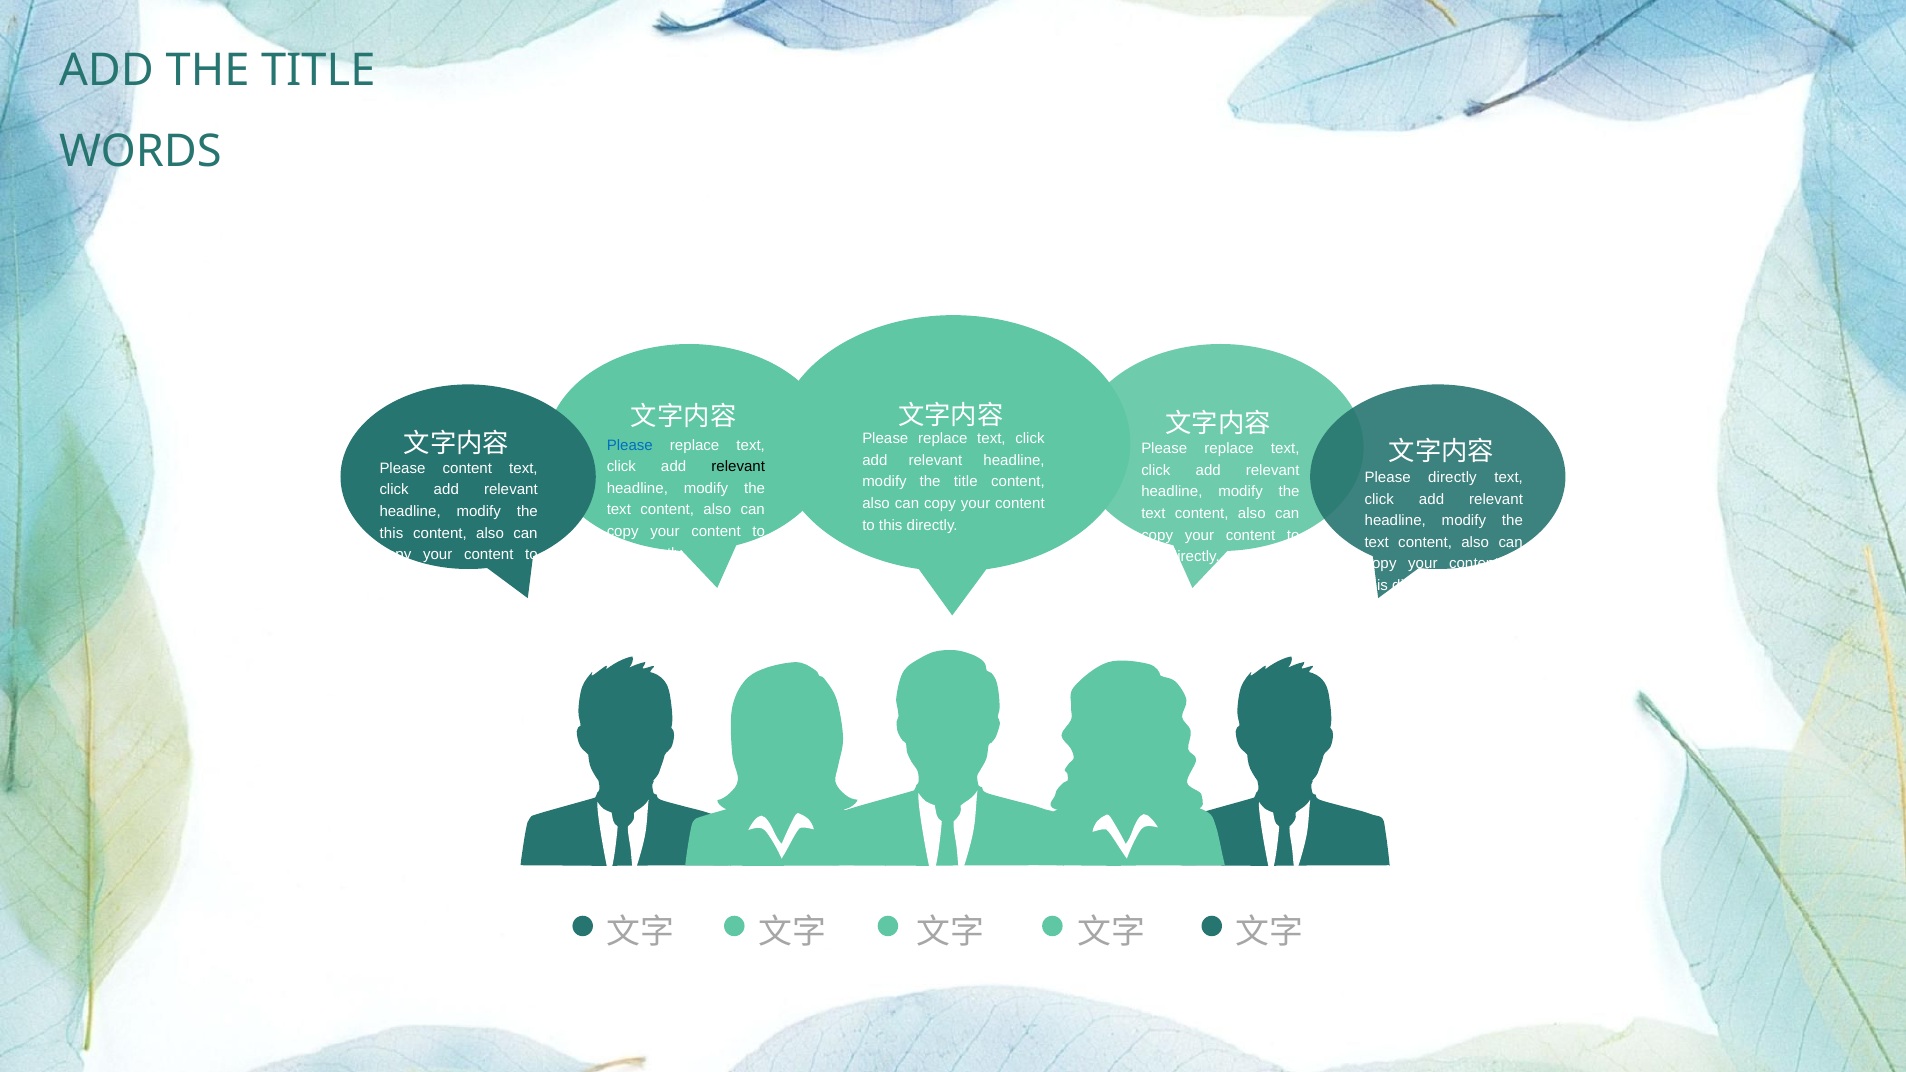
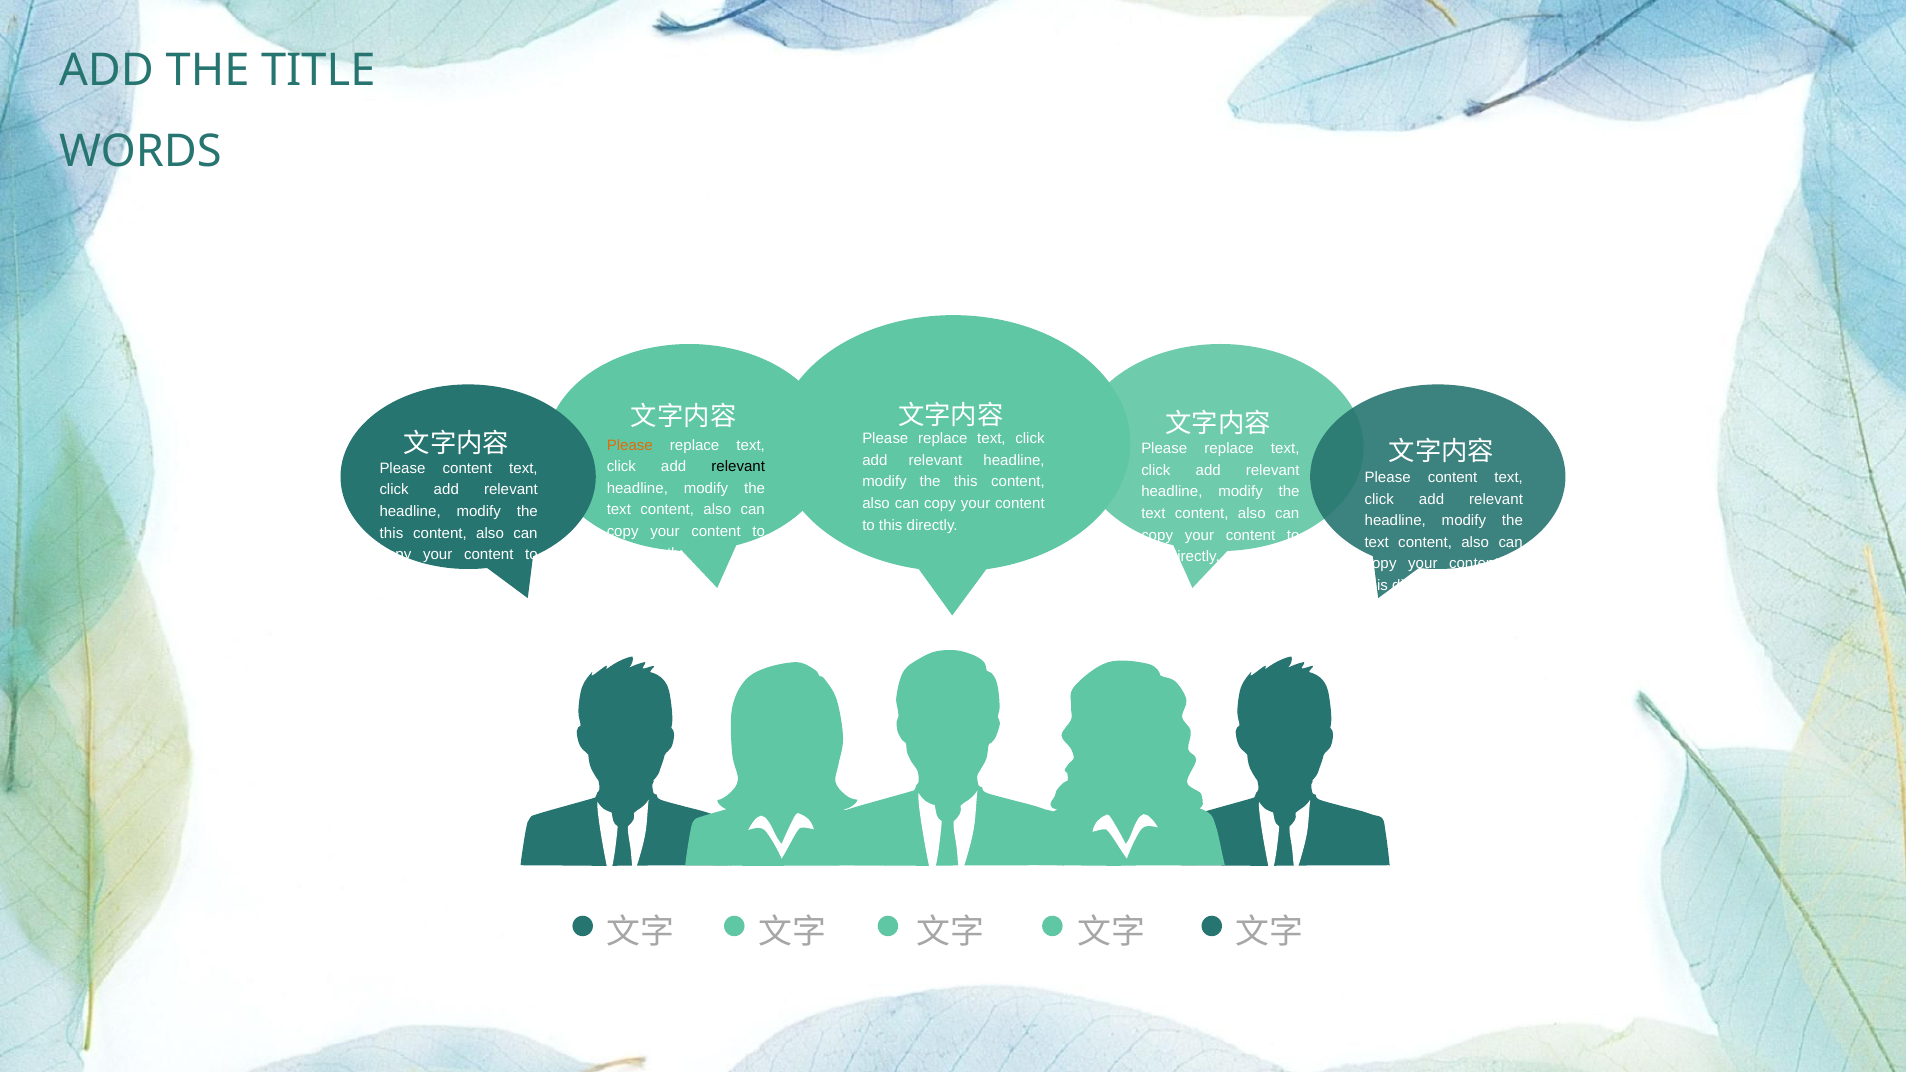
Please at (630, 445) colour: blue -> orange
directly at (1452, 478): directly -> content
title at (966, 482): title -> this
